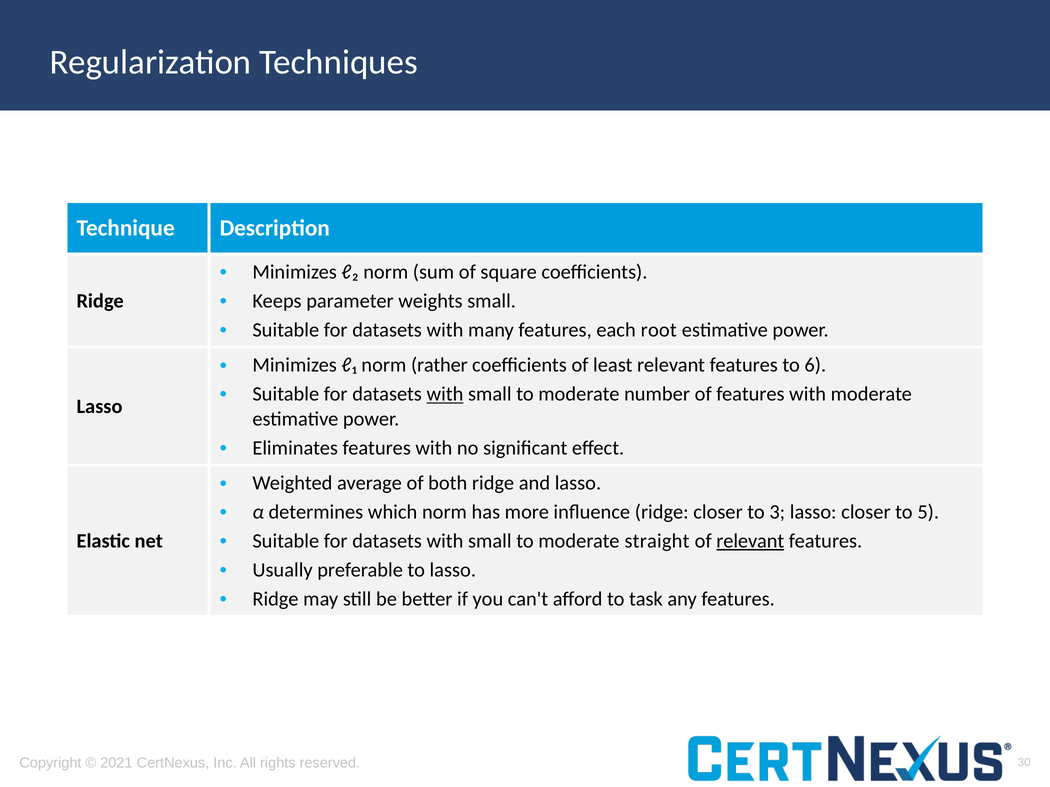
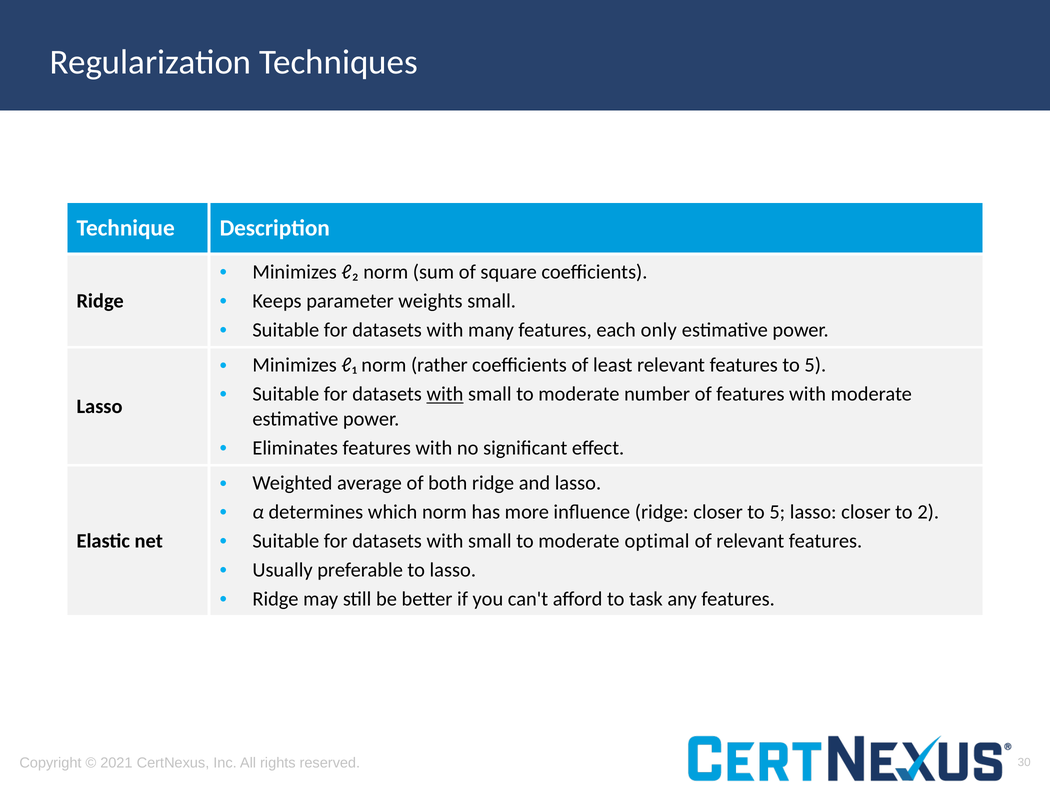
root: root -> only
features to 6: 6 -> 5
closer to 3: 3 -> 5
5: 5 -> 2
straight: straight -> optimal
relevant at (750, 541) underline: present -> none
